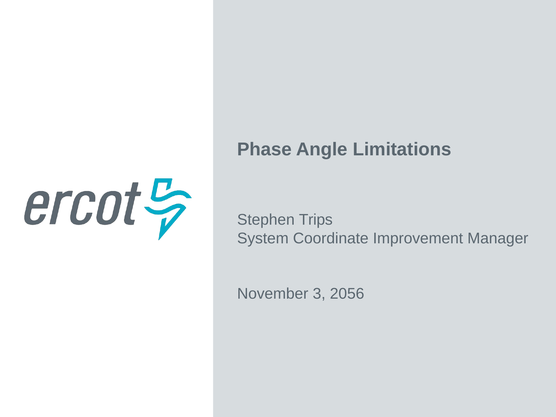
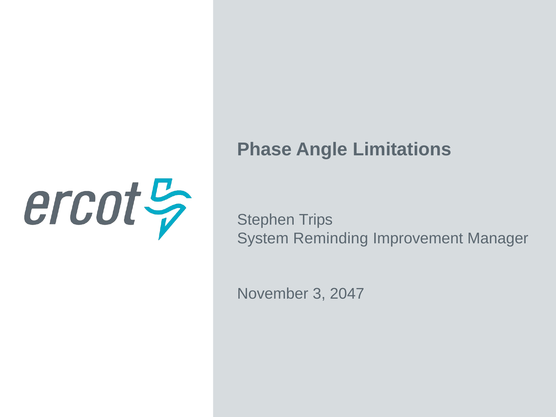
Coordinate: Coordinate -> Reminding
2056: 2056 -> 2047
